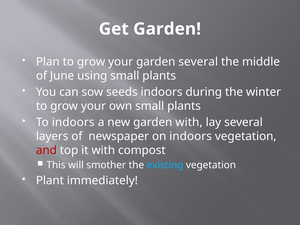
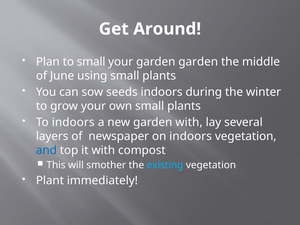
Get Garden: Garden -> Around
Plan to grow: grow -> small
garden several: several -> garden
and colour: red -> blue
